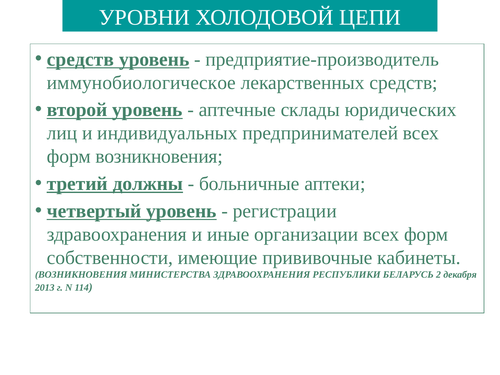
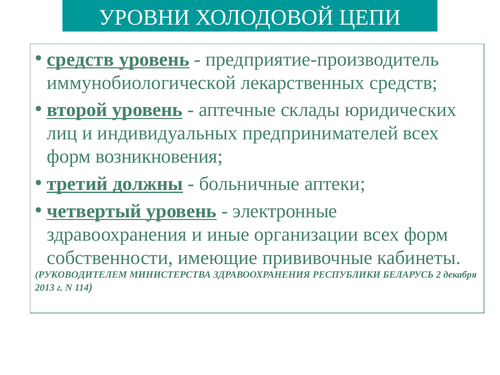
иммунобиологическое: иммунобиологическое -> иммунобиологической
регистрации: регистрации -> электронные
ВОЗНИКНОВЕНИЯ at (81, 275): ВОЗНИКНОВЕНИЯ -> РУКОВОДИТЕЛЕМ
